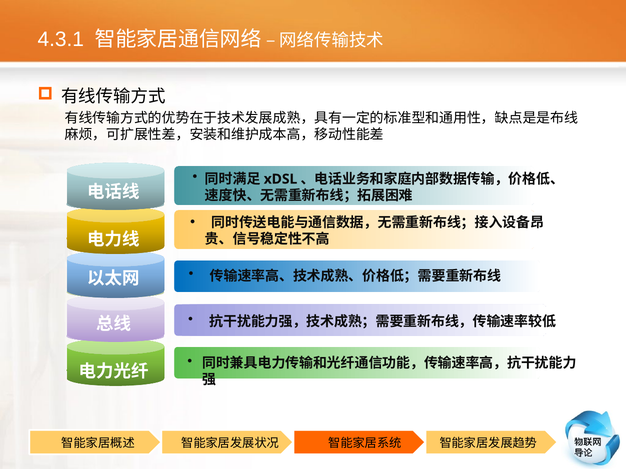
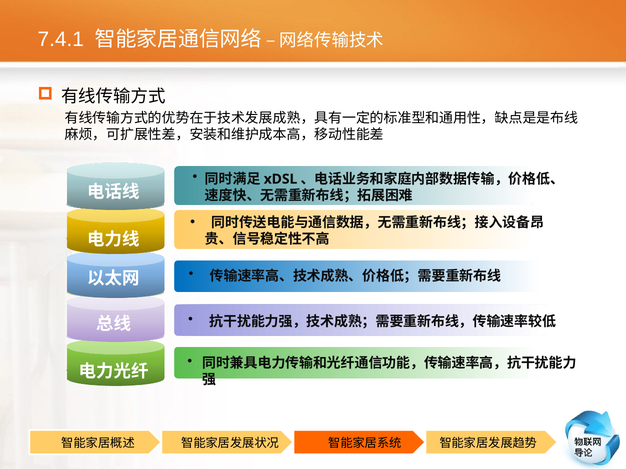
4.3.1: 4.3.1 -> 7.4.1
